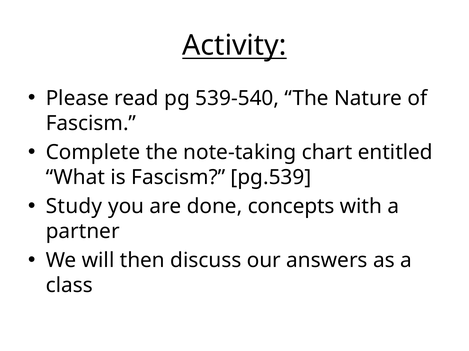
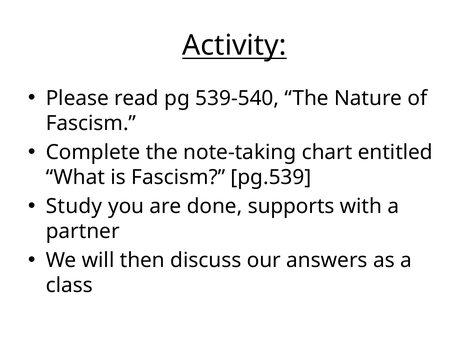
concepts: concepts -> supports
